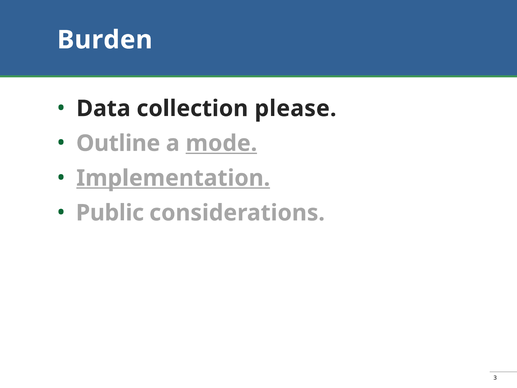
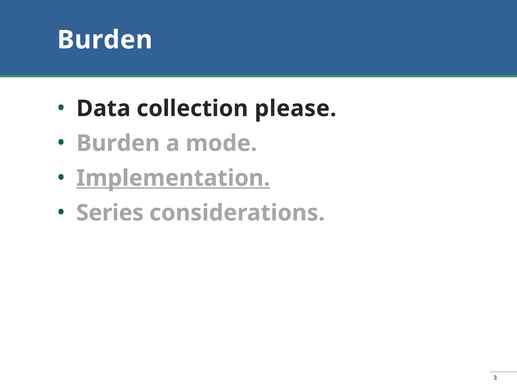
Outline at (118, 143): Outline -> Burden
mode underline: present -> none
Public: Public -> Series
